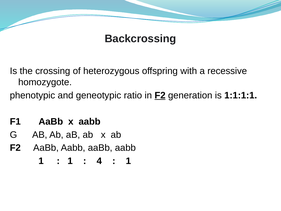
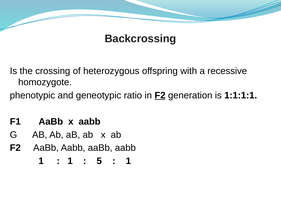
4: 4 -> 5
